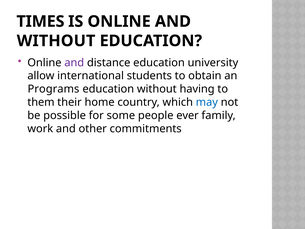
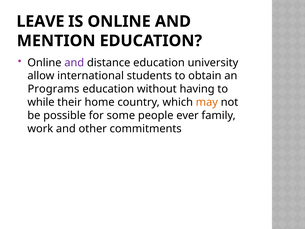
TIMES: TIMES -> LEAVE
WITHOUT at (56, 41): WITHOUT -> MENTION
them: them -> while
may colour: blue -> orange
